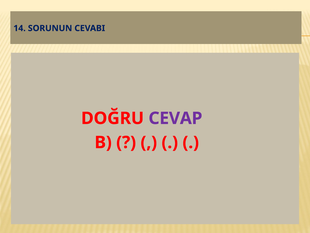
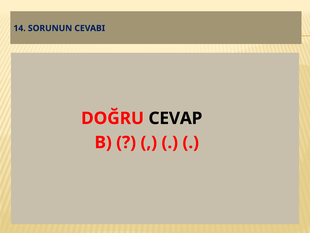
CEVAP colour: purple -> black
